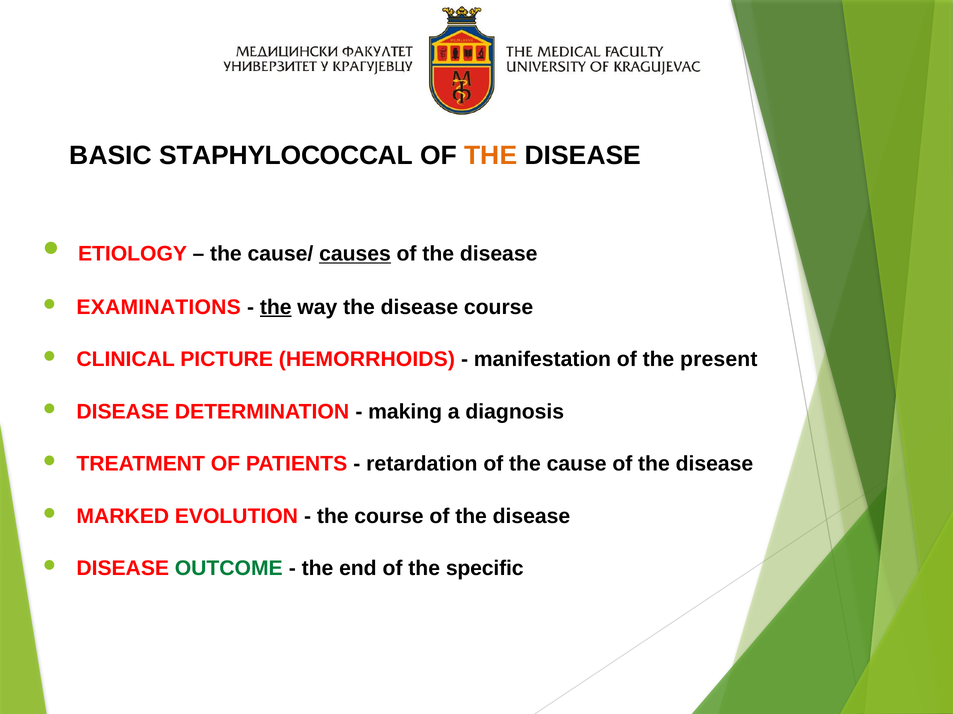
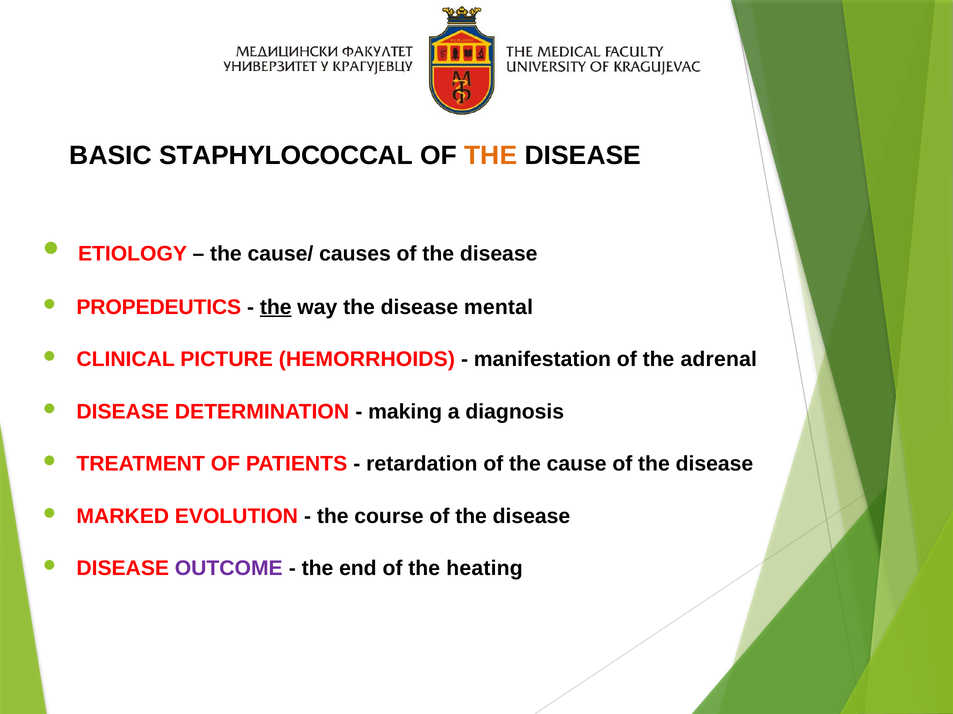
causes underline: present -> none
EXAMINATIONS: EXAMINATIONS -> PROPEDEUTICS
disease course: course -> mental
present: present -> adrenal
OUTCOME colour: green -> purple
specific: specific -> heating
